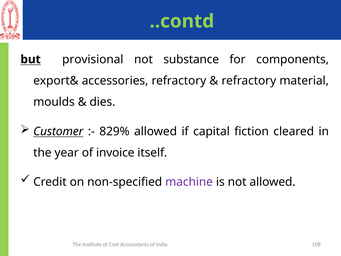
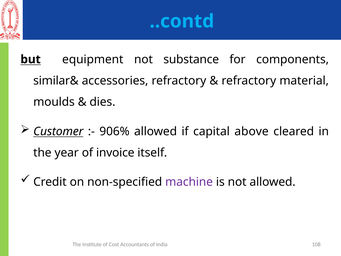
..contd colour: light green -> light blue
provisional: provisional -> equipment
export&: export& -> similar&
829%: 829% -> 906%
fiction: fiction -> above
